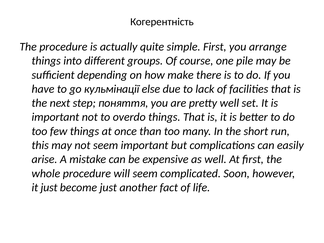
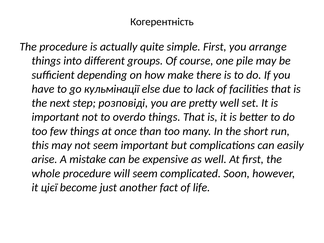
поняття: поняття -> розповіді
it just: just -> цієї
